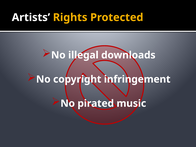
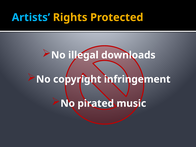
Artists colour: white -> light blue
